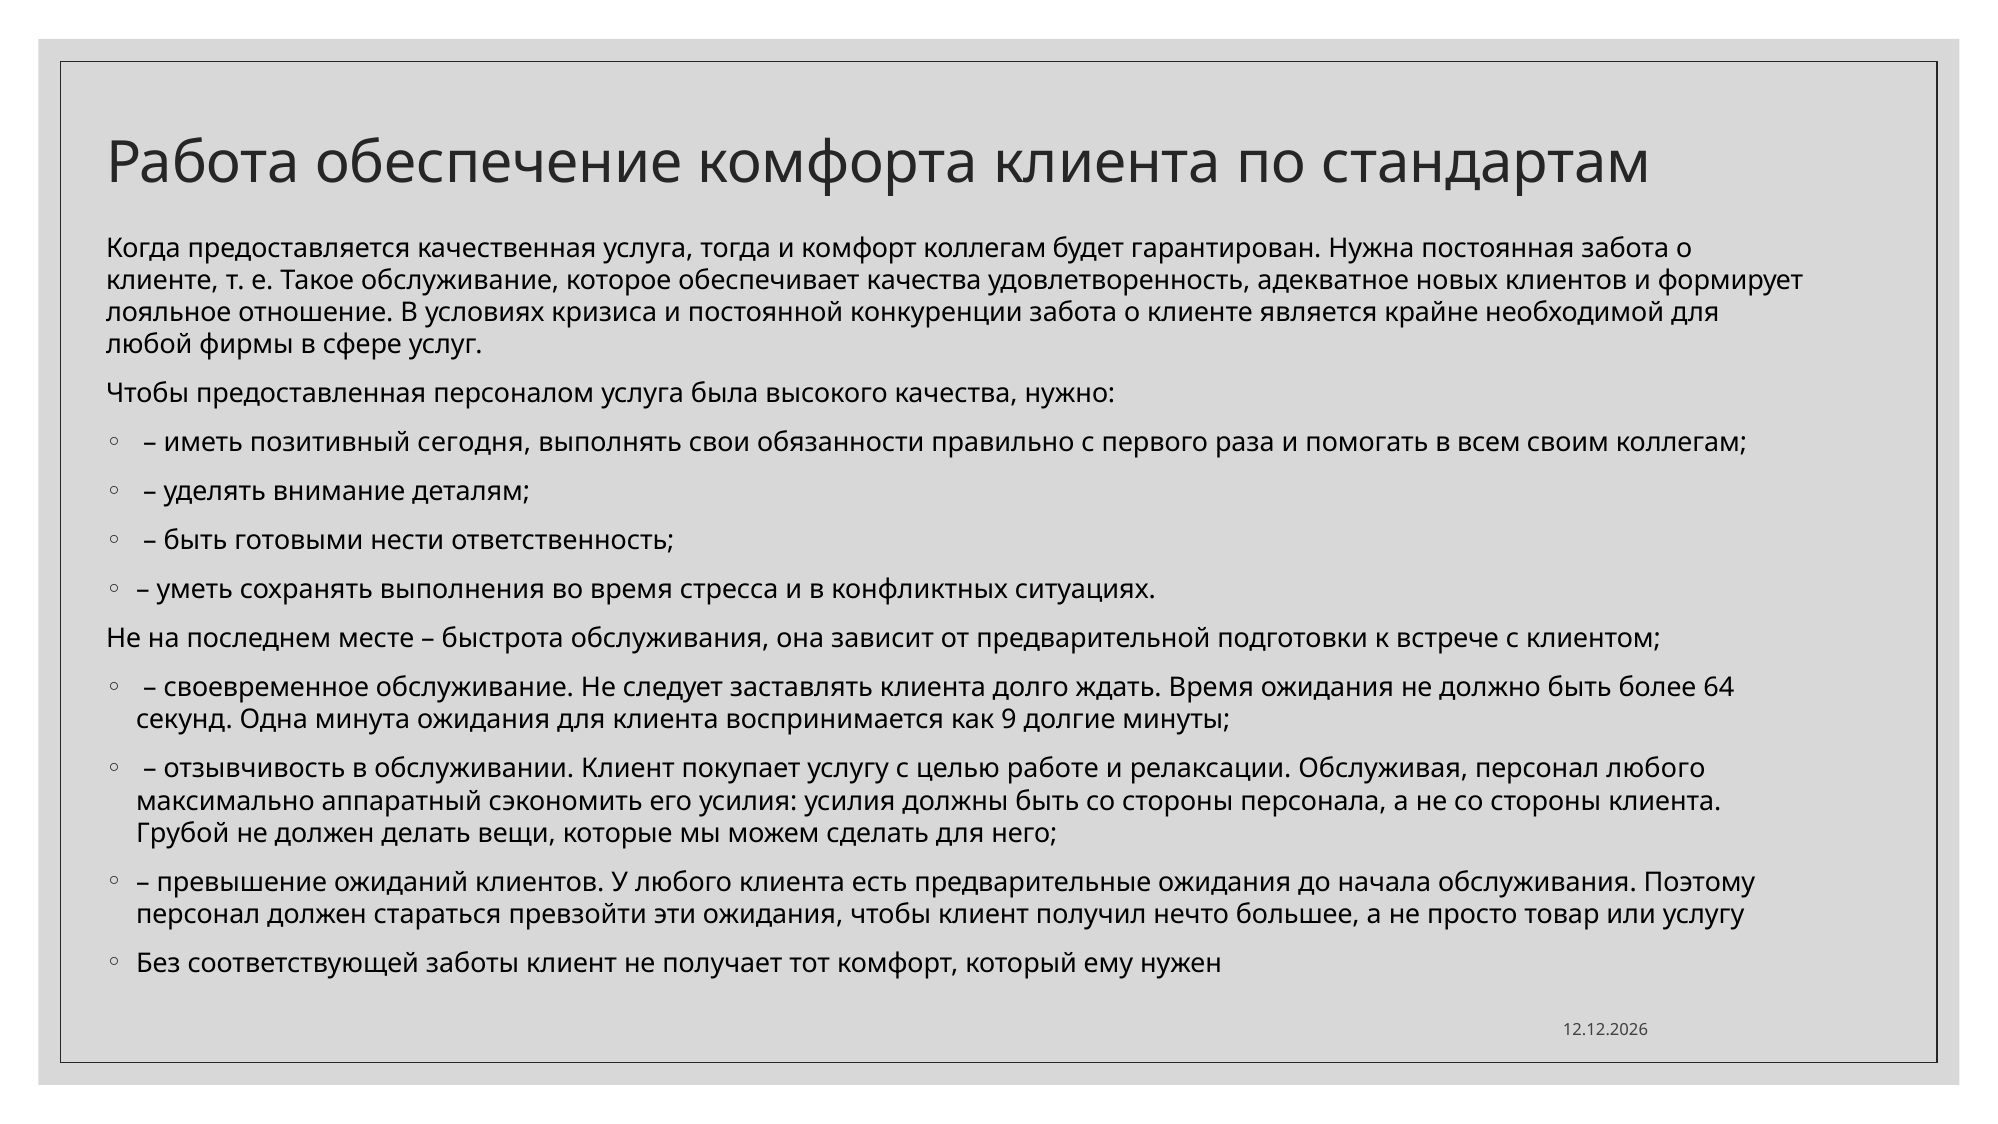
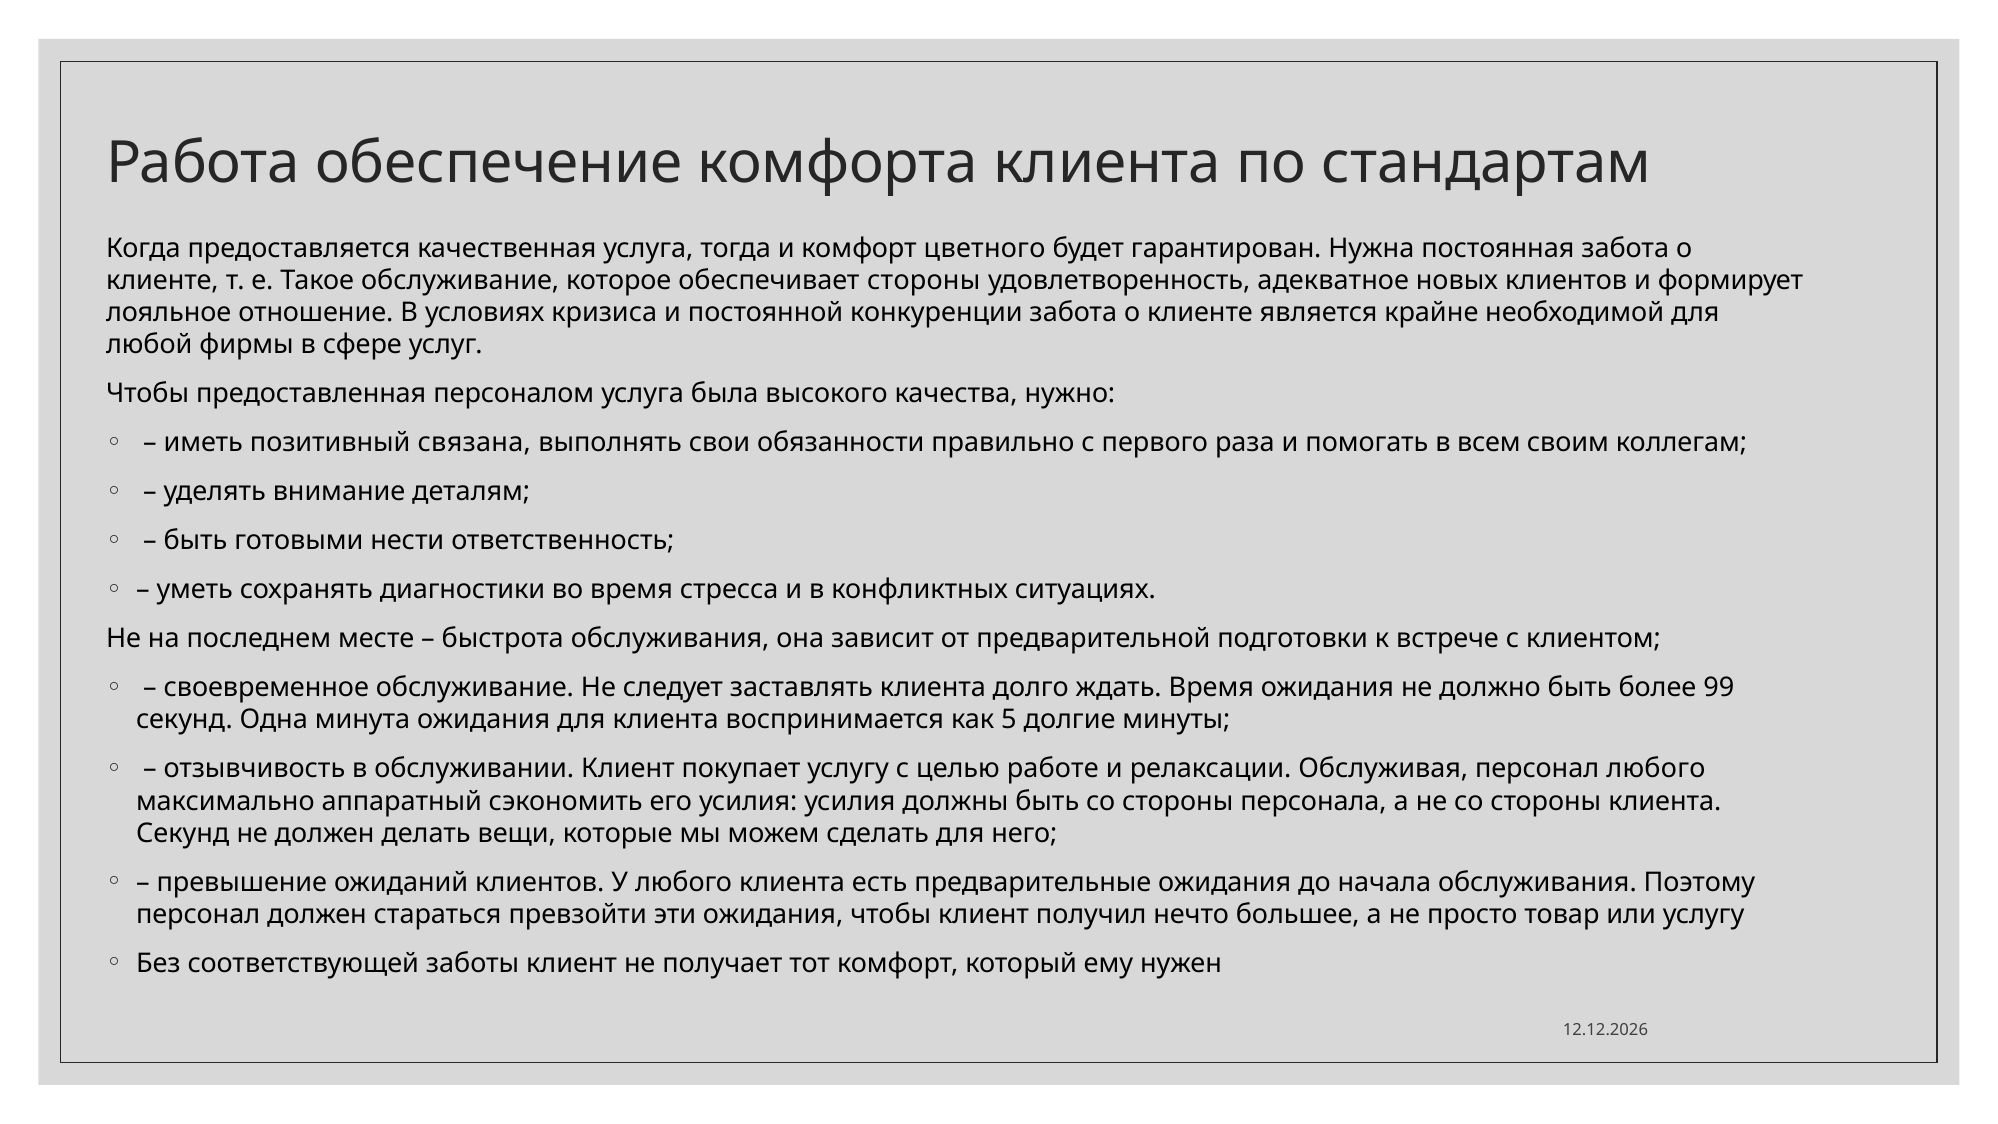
комфорт коллегам: коллегам -> цветного
обеспечивает качества: качества -> стороны
сегодня: сегодня -> связана
выполнения: выполнения -> диагностики
64: 64 -> 99
9: 9 -> 5
Грубой at (183, 833): Грубой -> Секунд
